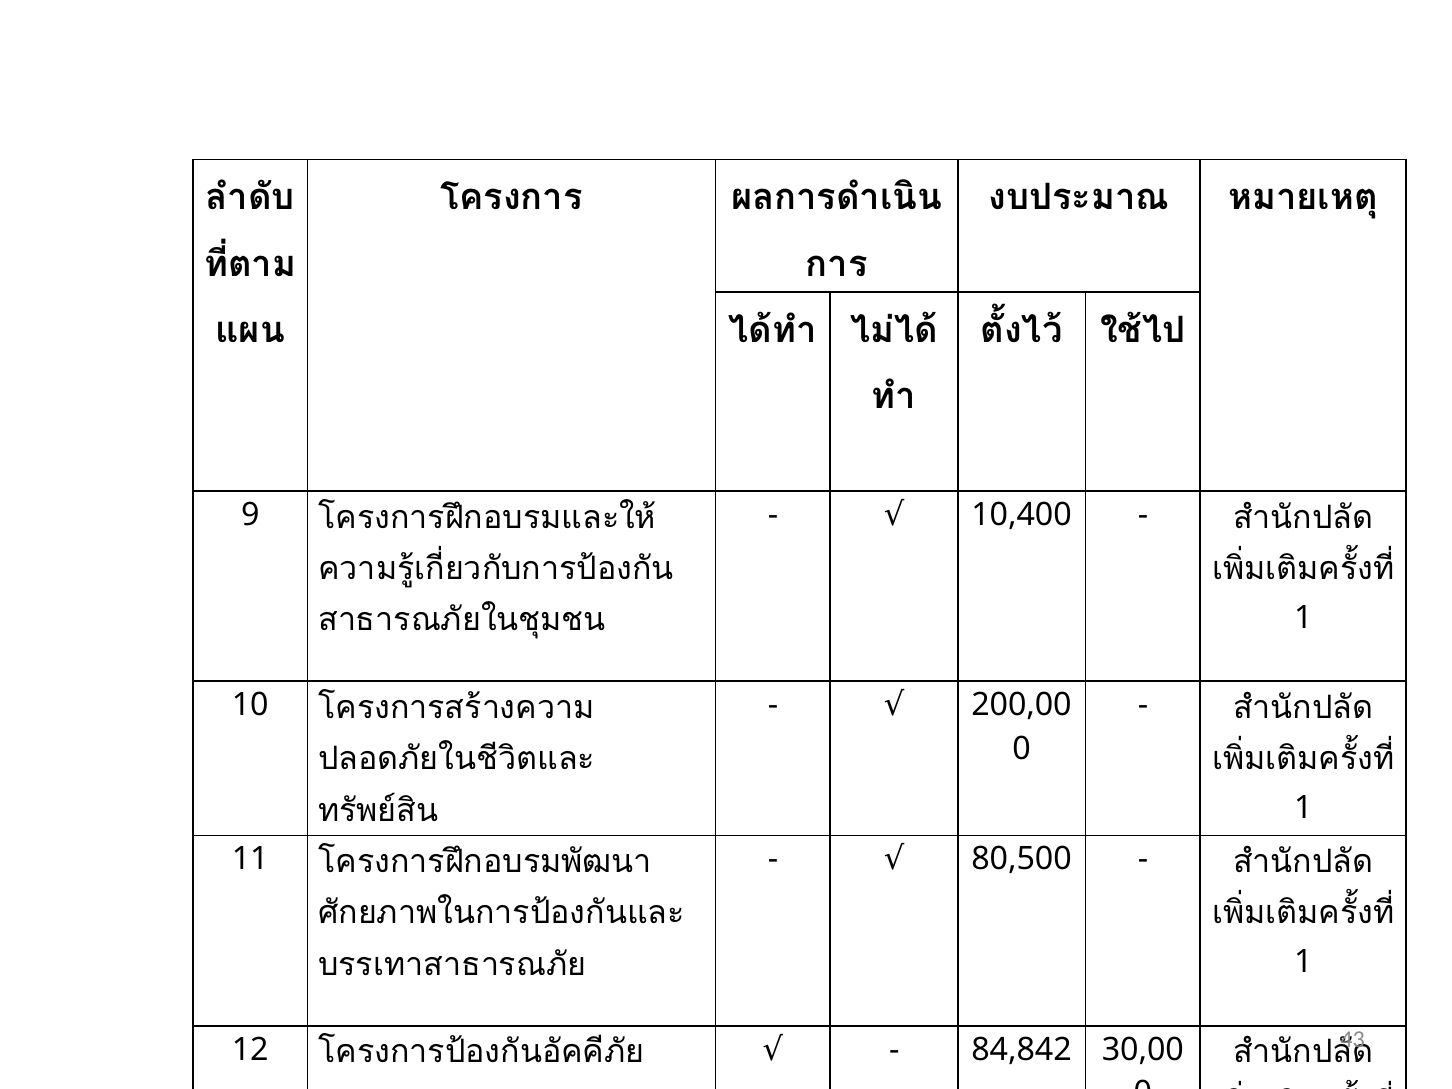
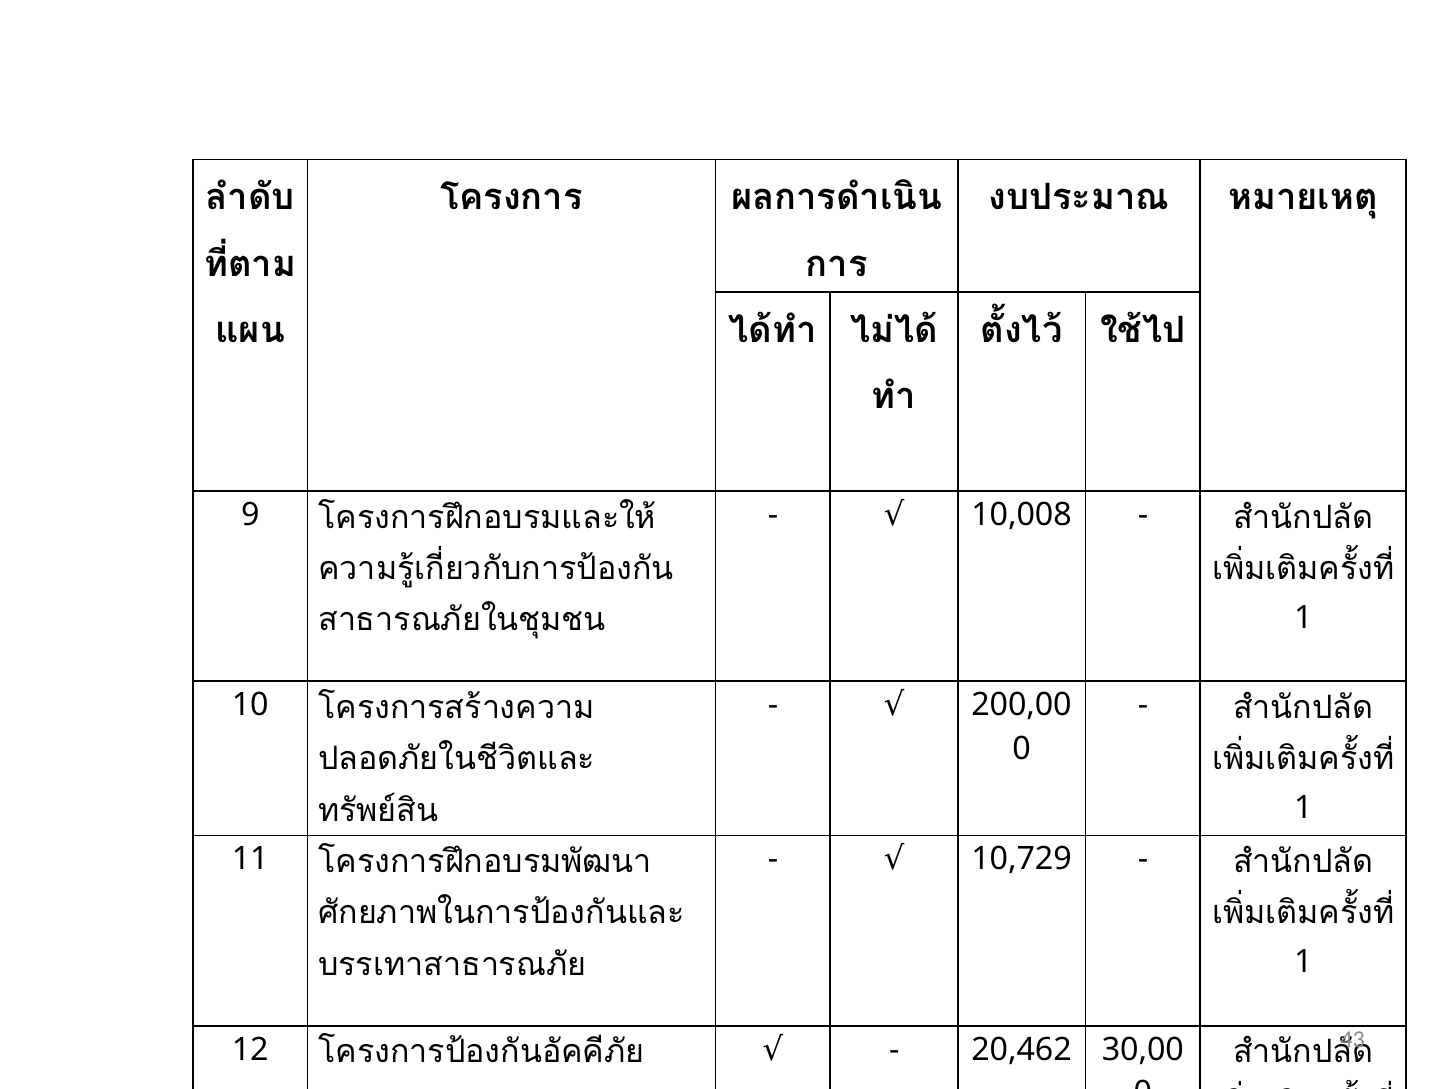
10,400: 10,400 -> 10,008
80,500: 80,500 -> 10,729
84,842: 84,842 -> 20,462
